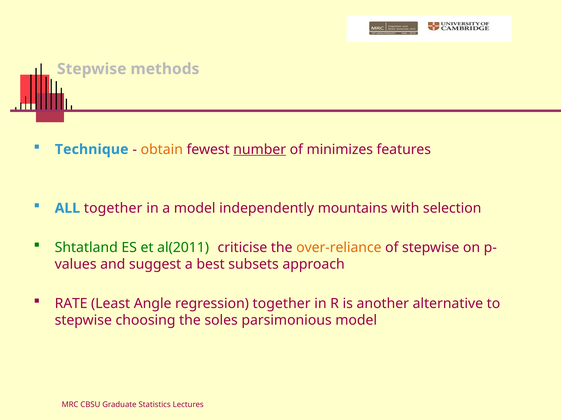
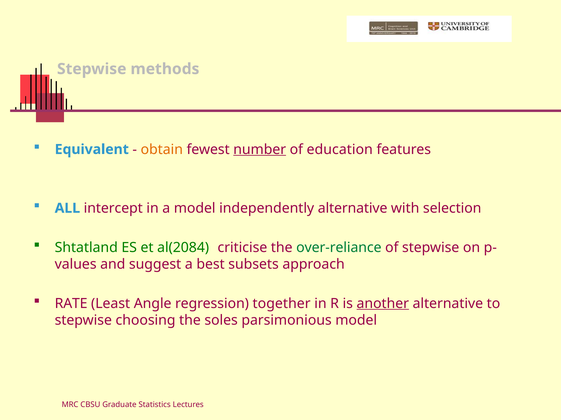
Technique: Technique -> Equivalent
minimizes: minimizes -> education
ALL together: together -> intercept
independently mountains: mountains -> alternative
al(2011: al(2011 -> al(2084
over-reliance colour: orange -> green
another underline: none -> present
